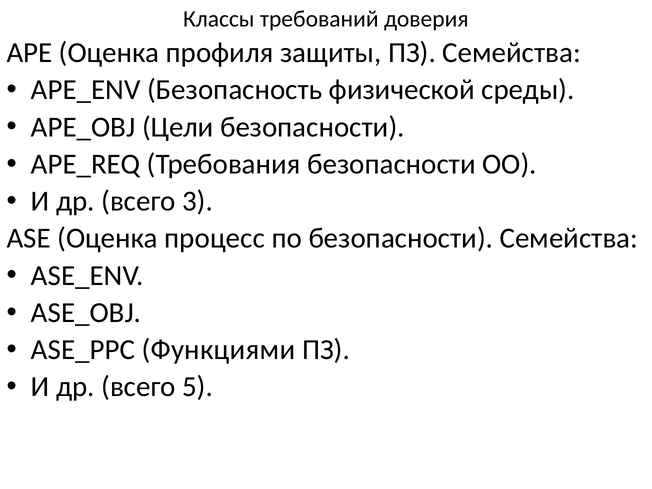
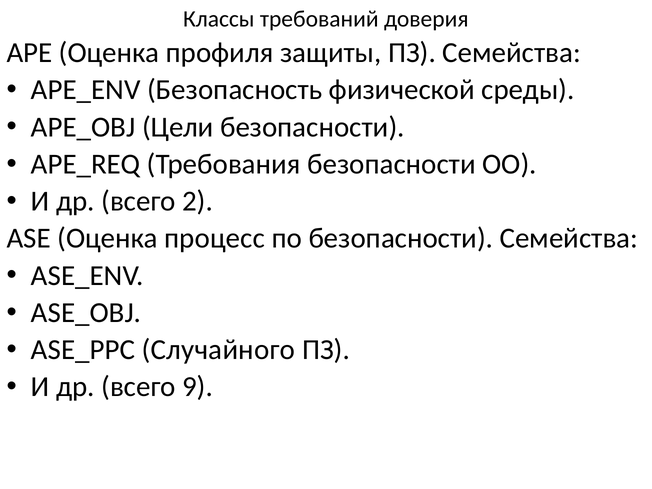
3: 3 -> 2
Функциями: Функциями -> Случайного
5: 5 -> 9
